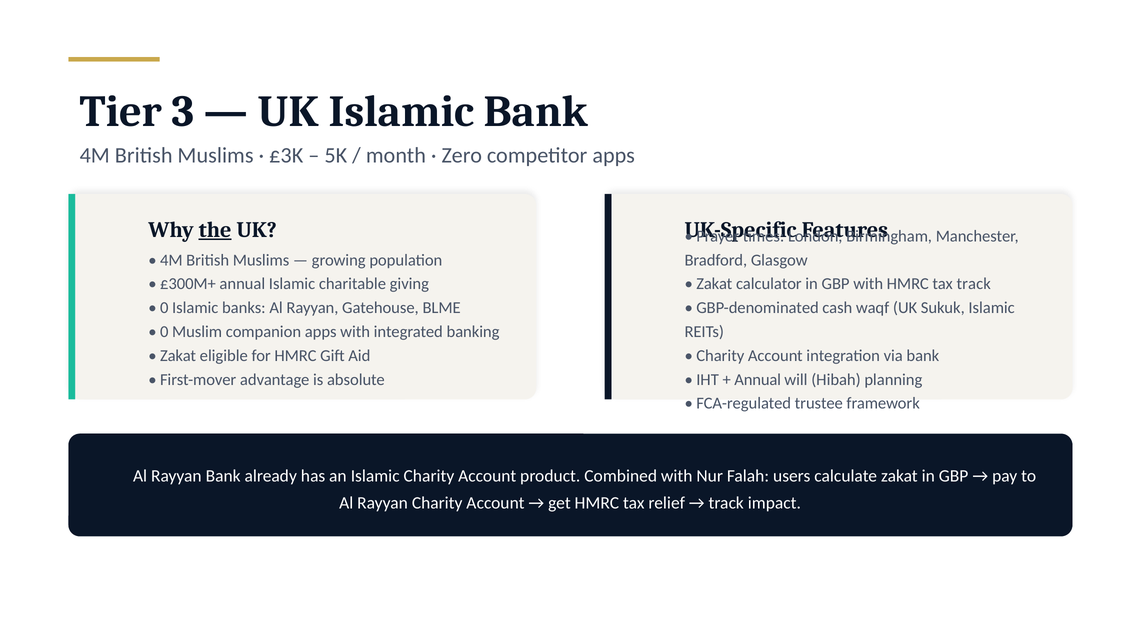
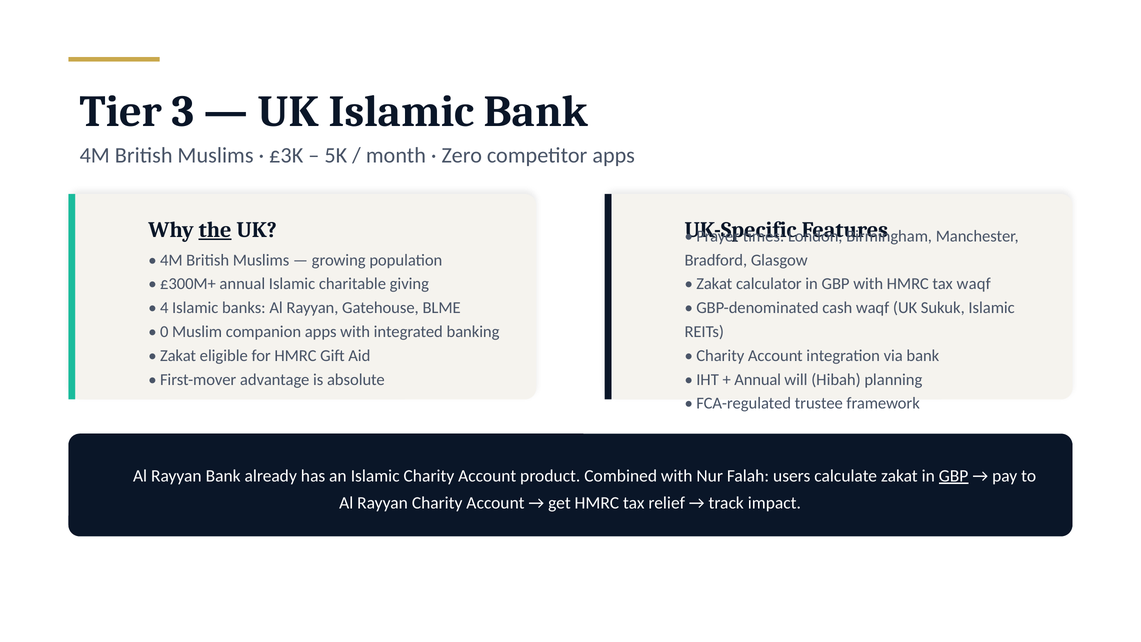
tax track: track -> waqf
0 at (164, 308): 0 -> 4
GBP at (954, 476) underline: none -> present
